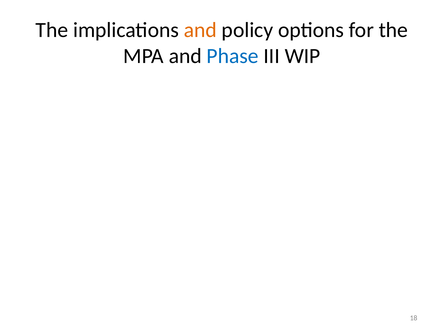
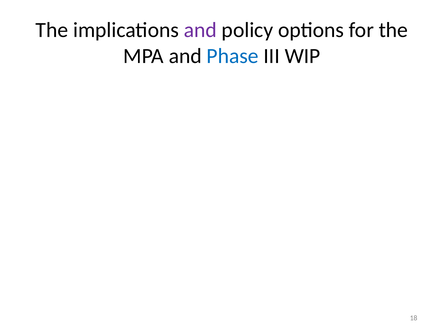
and at (200, 30) colour: orange -> purple
